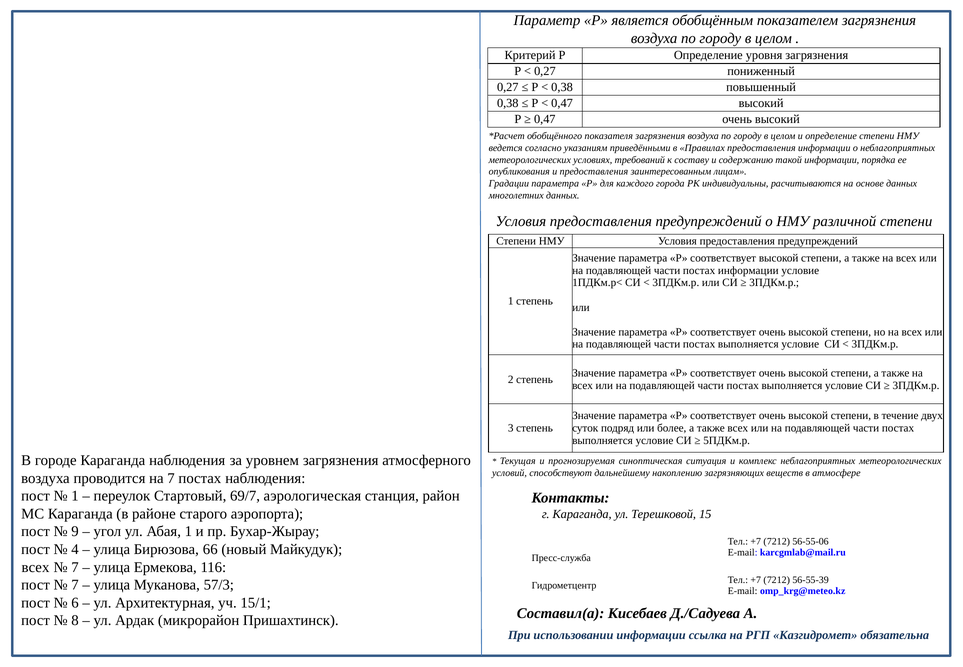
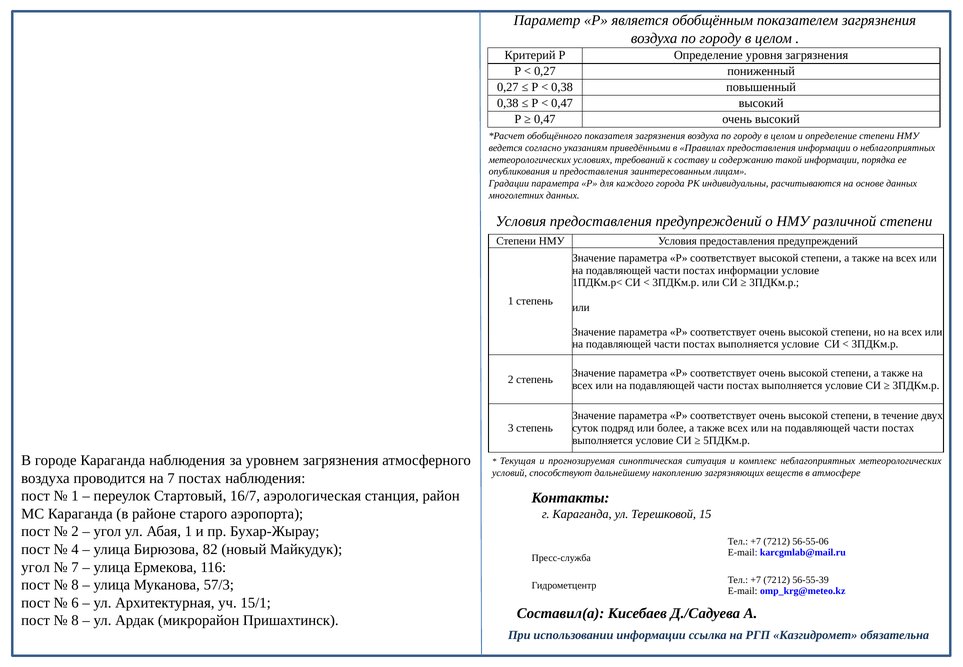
69/7: 69/7 -> 16/7
9 at (75, 531): 9 -> 2
66: 66 -> 82
всех at (35, 567): всех -> угол
7 at (75, 585): 7 -> 8
